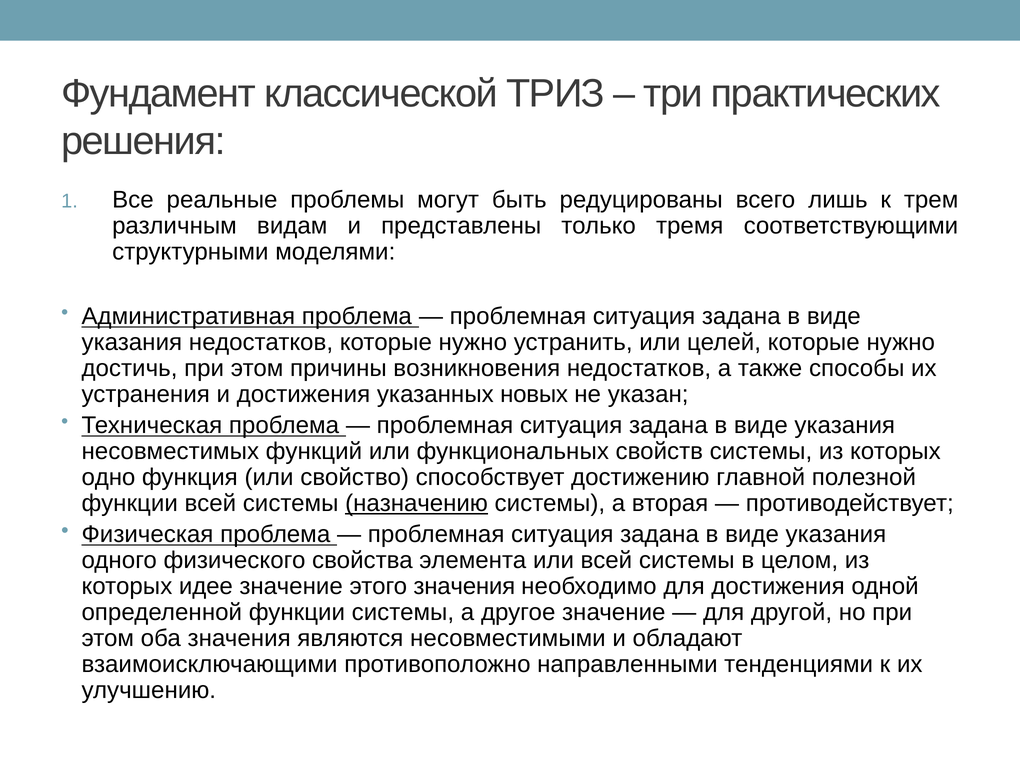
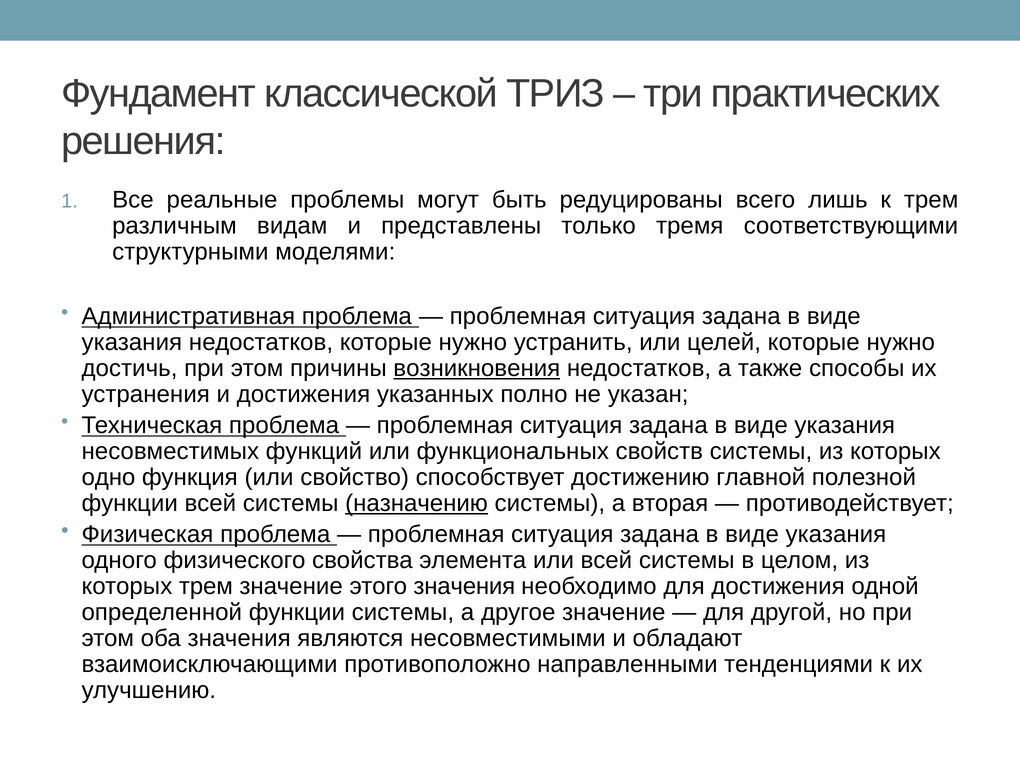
возникновения underline: none -> present
новых: новых -> полно
которых идее: идее -> трем
